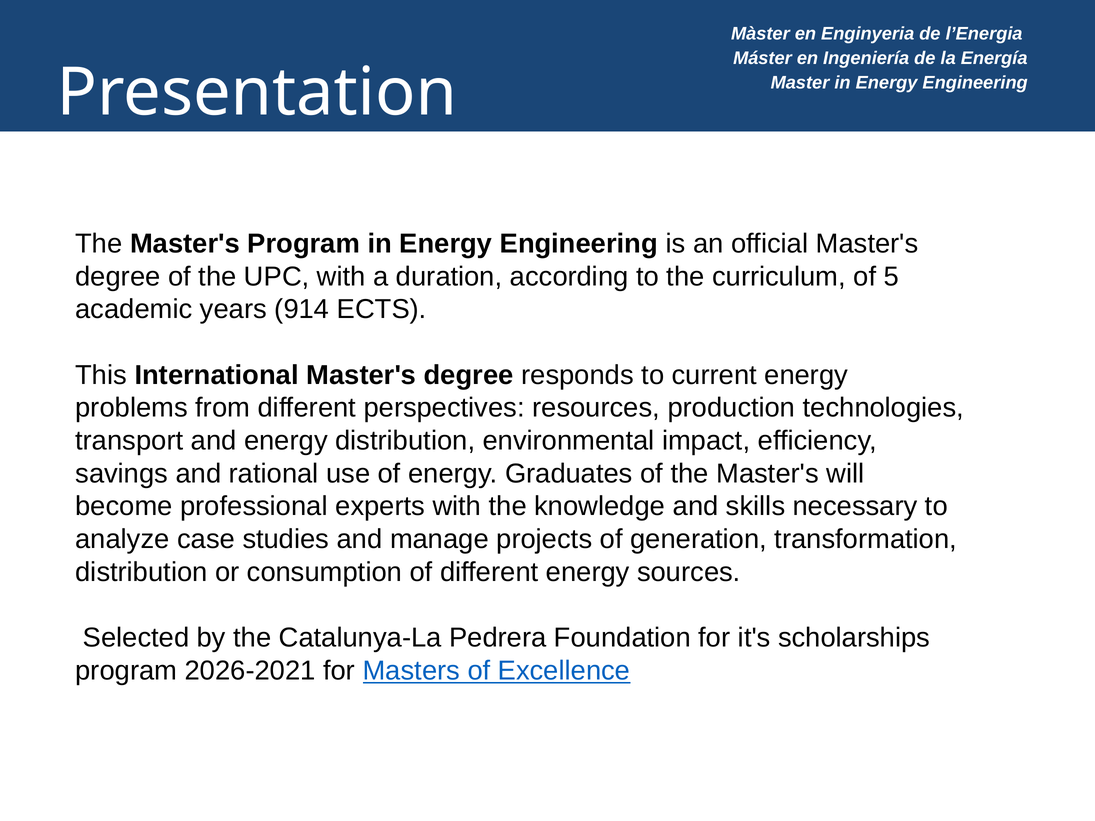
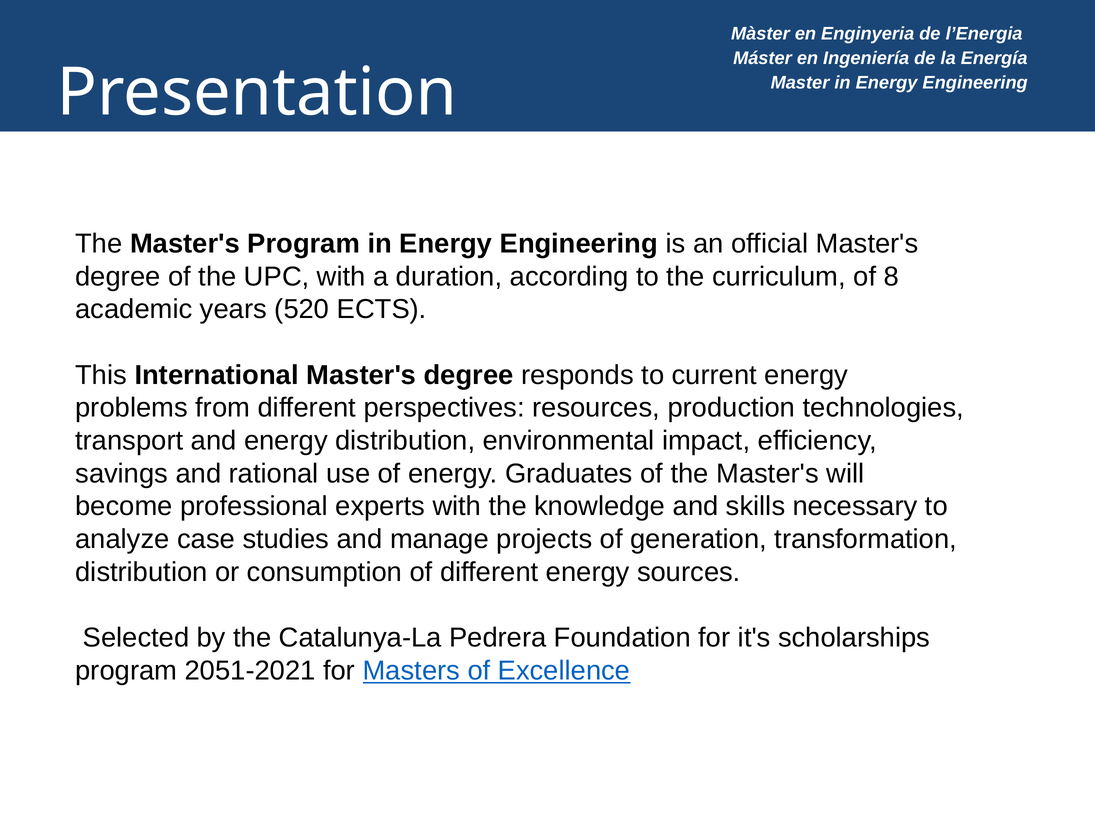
5: 5 -> 8
914: 914 -> 520
2026-2021: 2026-2021 -> 2051-2021
